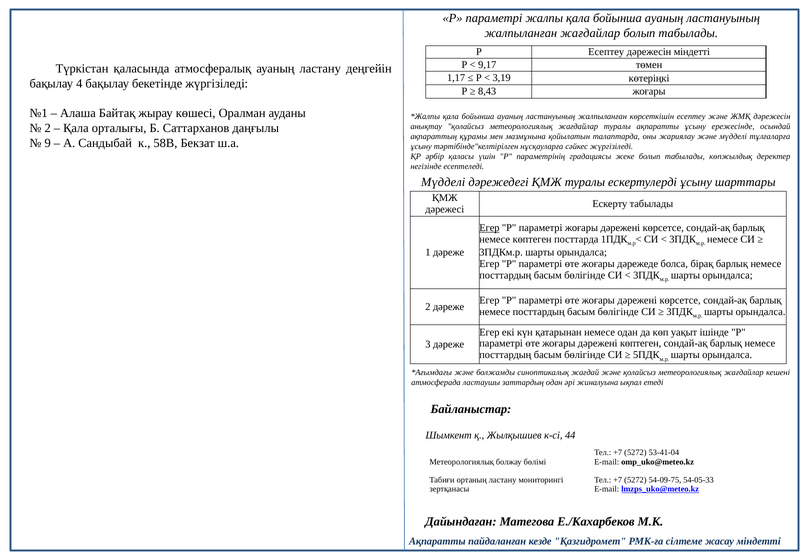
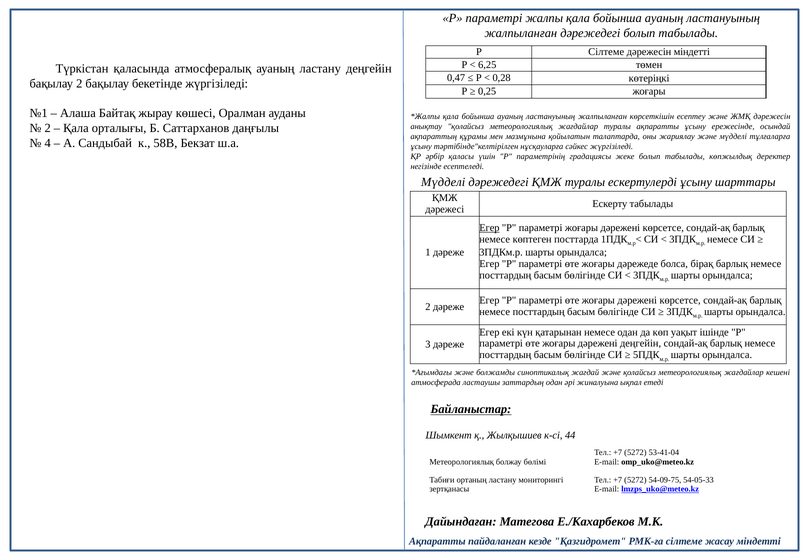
жалпыланған жағдайлар: жағдайлар -> дәрежедегі
Р Есептеу: Есептеу -> Сілтеме
9,17: 9,17 -> 6,25
1,17: 1,17 -> 0,47
3,19: 3,19 -> 0,28
бақылау 4: 4 -> 2
8,43: 8,43 -> 0,25
9: 9 -> 4
дәрежені көптеген: көптеген -> деңгейін
Байланыстар underline: none -> present
